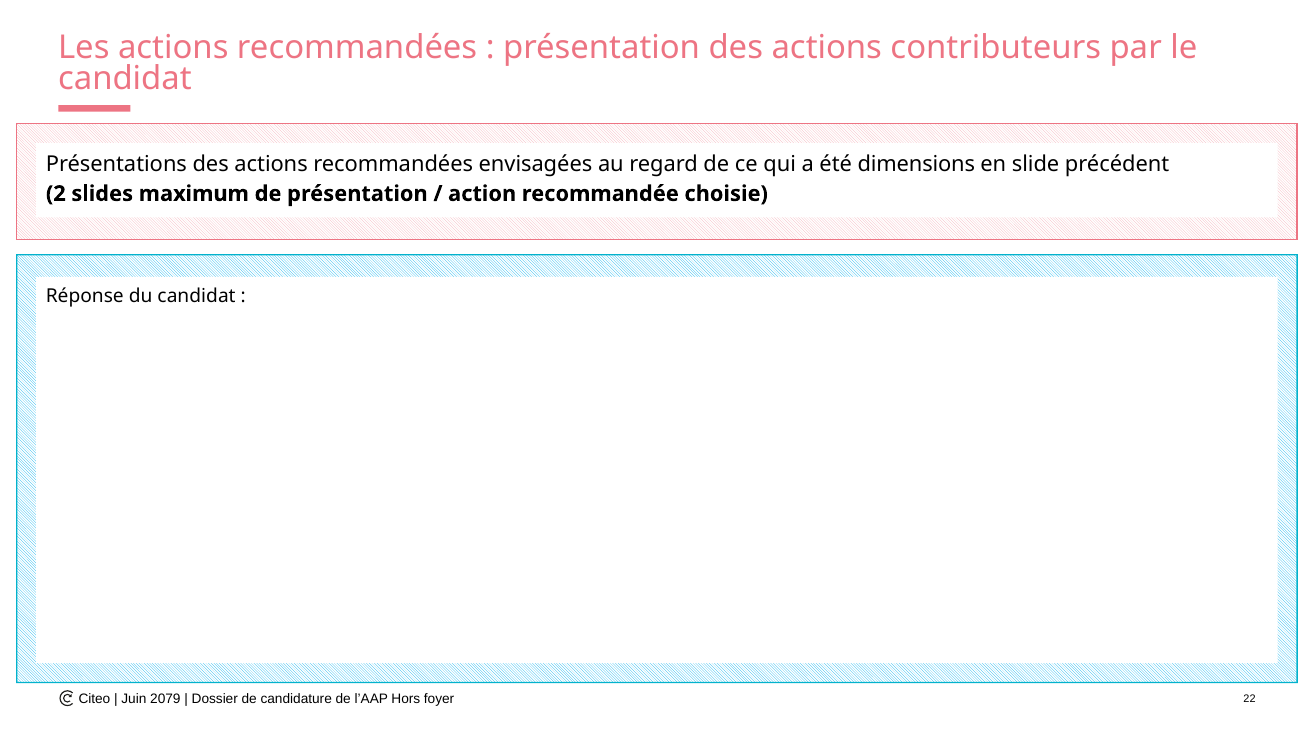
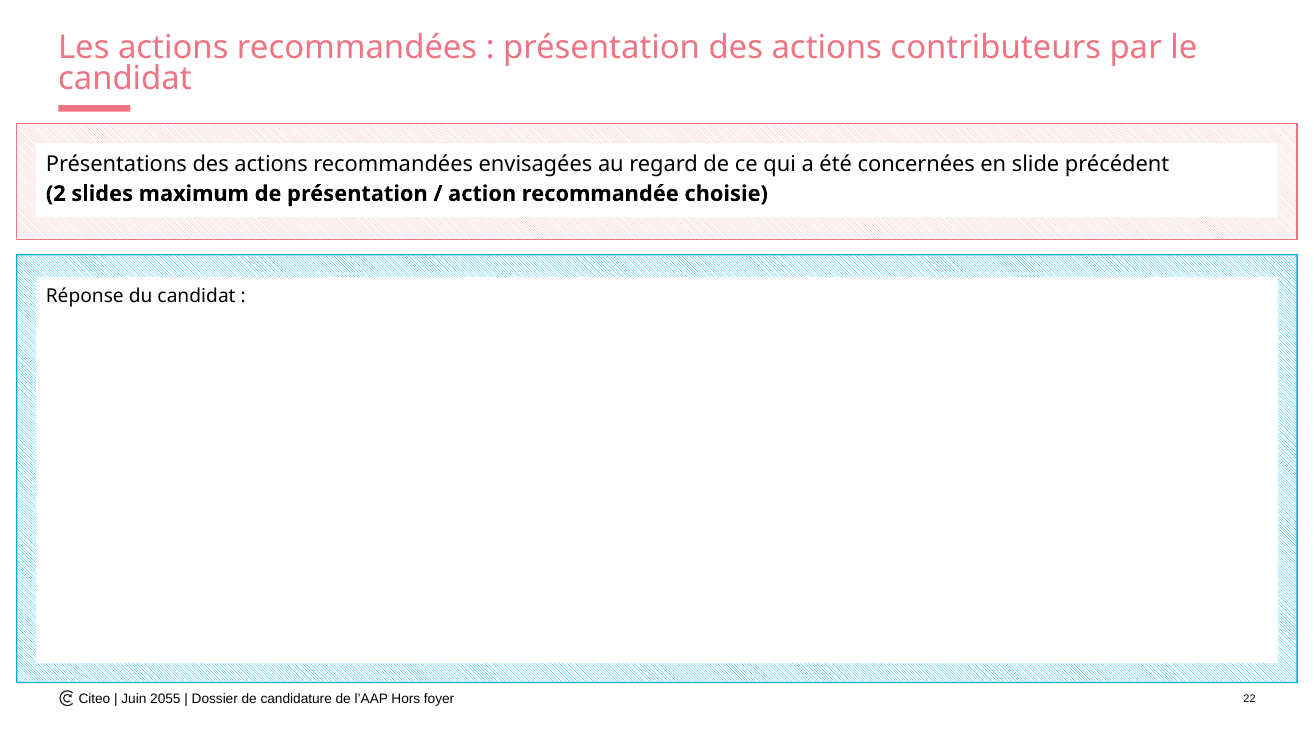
dimensions: dimensions -> concernées
2079: 2079 -> 2055
